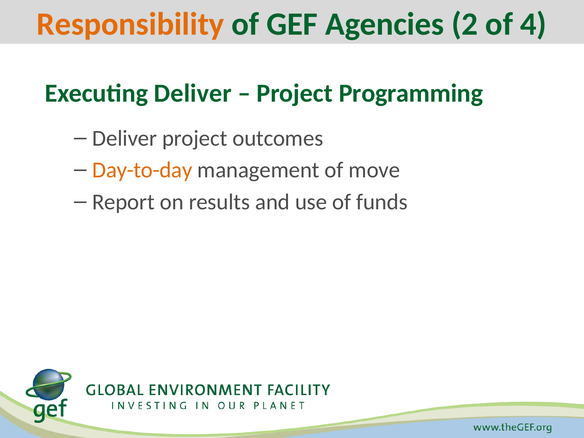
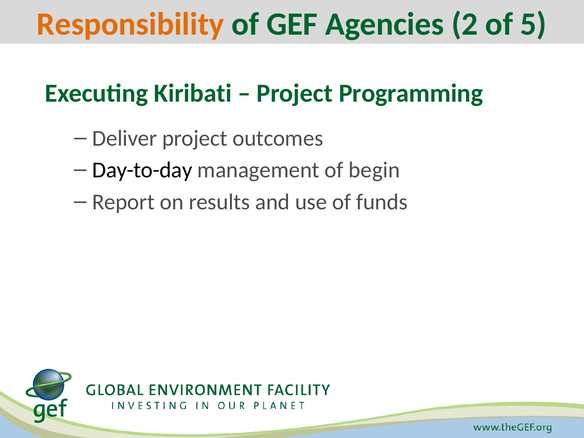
4: 4 -> 5
Executing Deliver: Deliver -> Kiribati
Day-to-day colour: orange -> black
move: move -> begin
